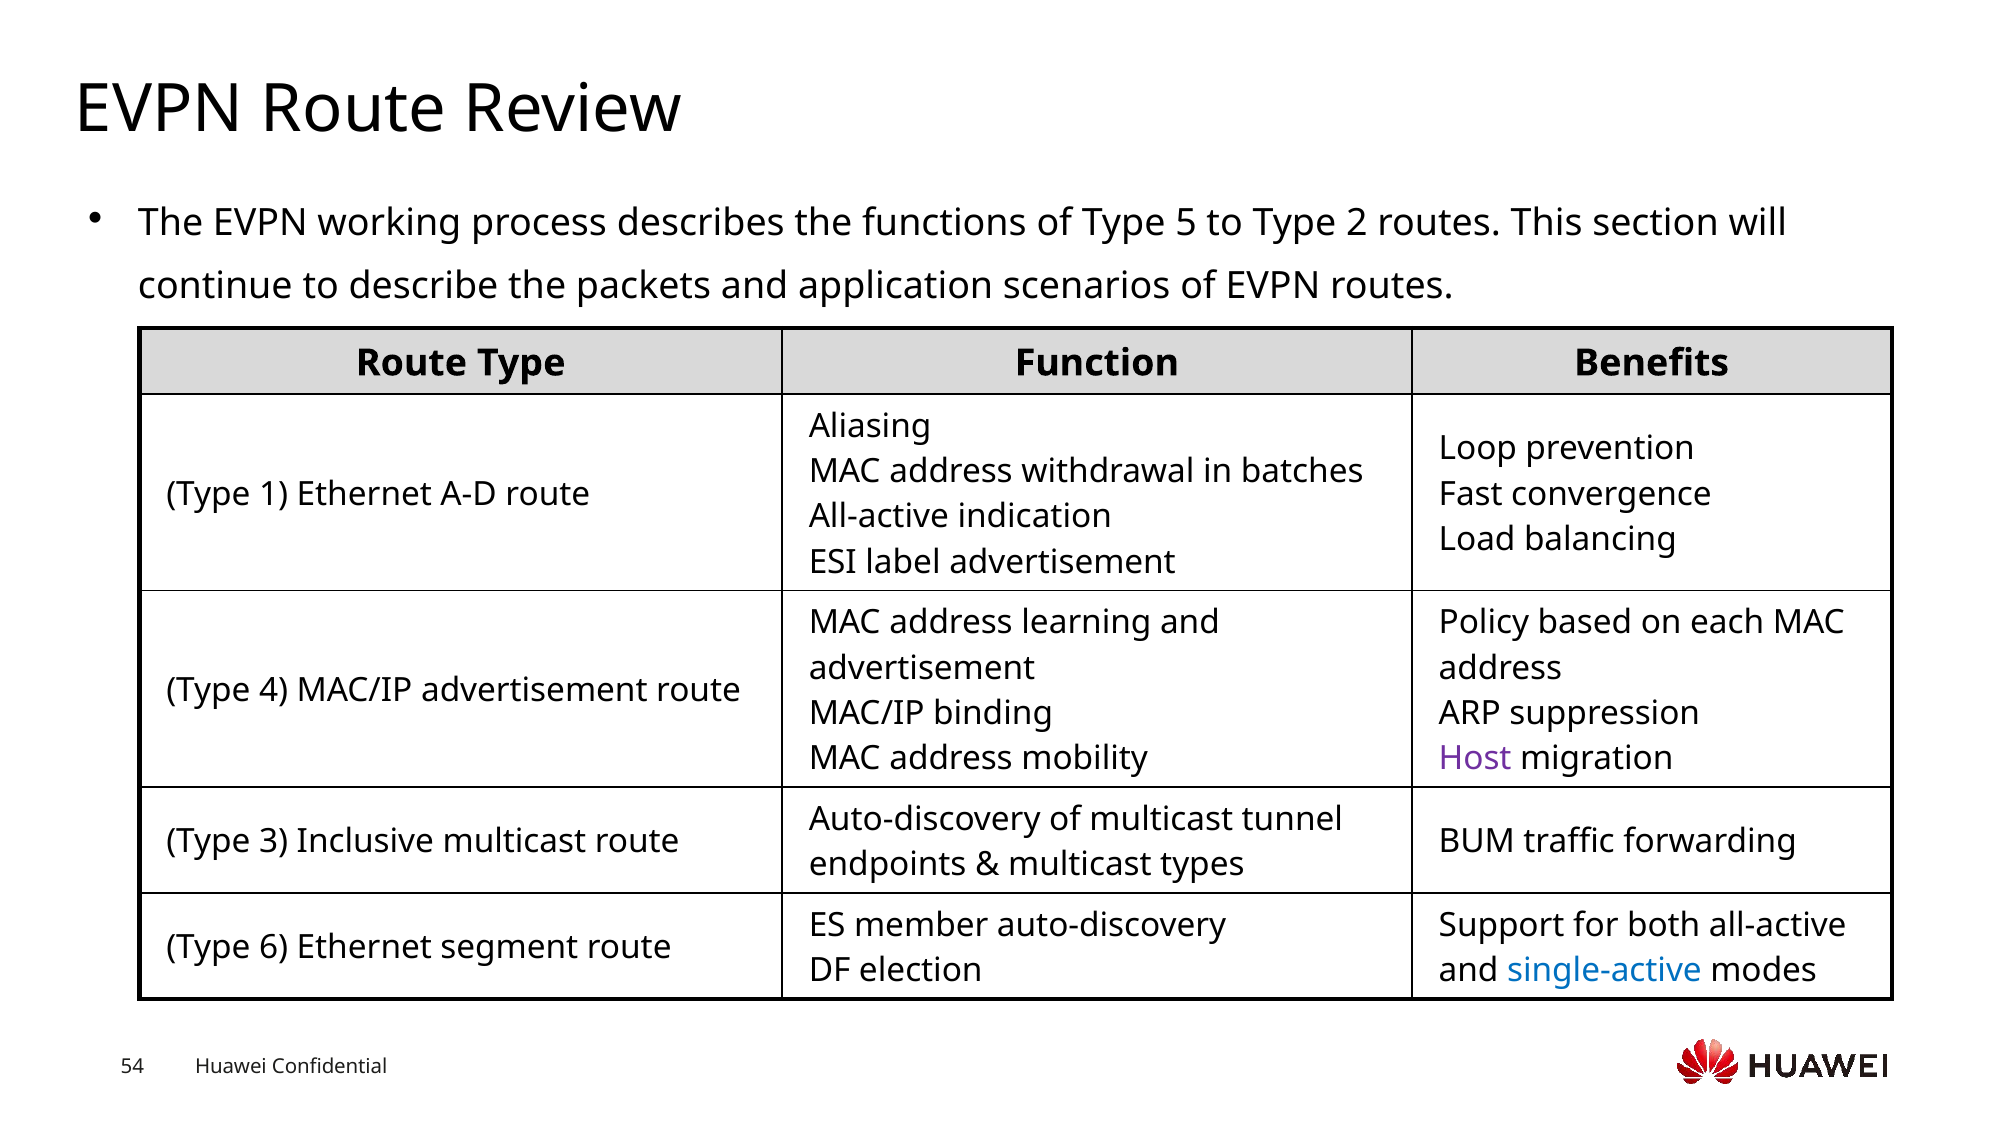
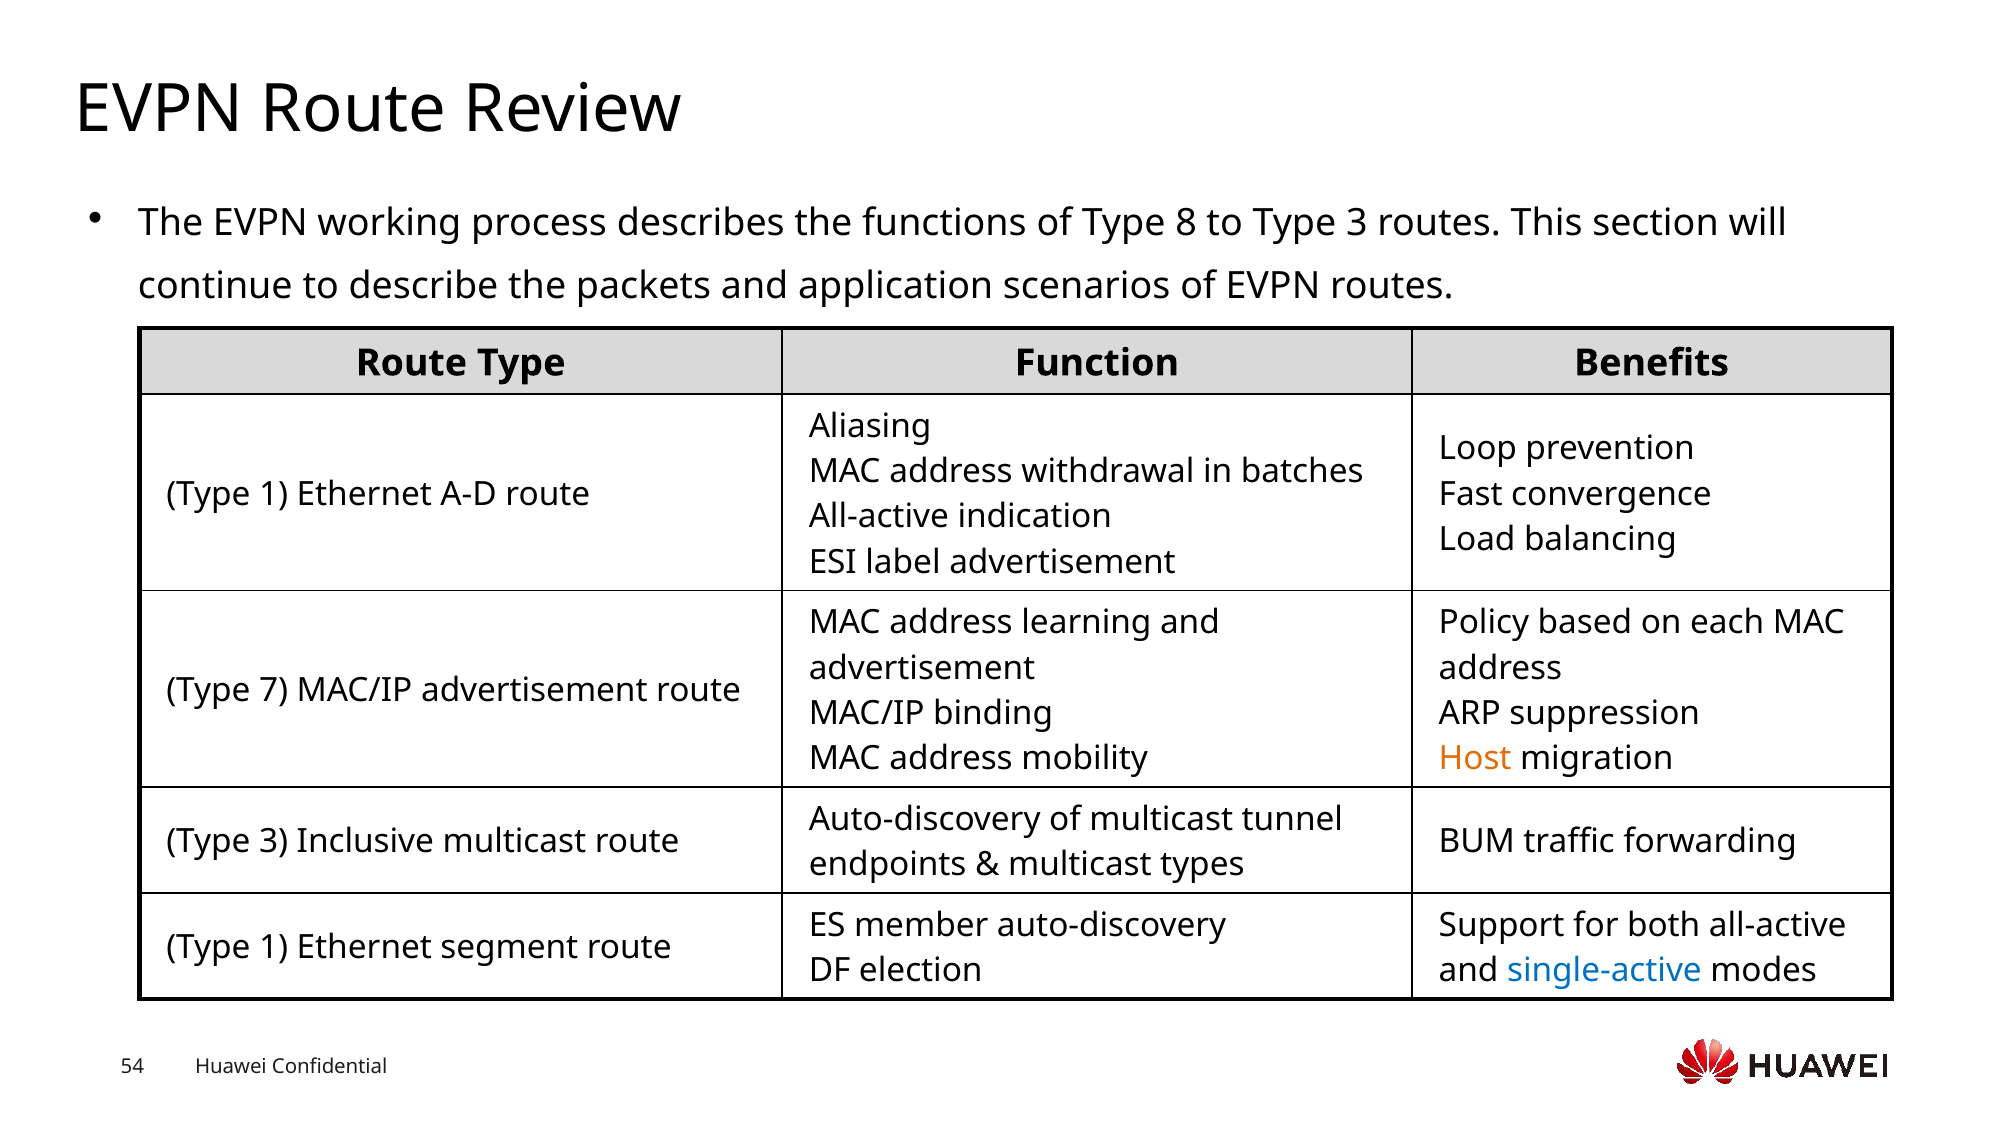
5: 5 -> 8
to Type 2: 2 -> 3
4: 4 -> 7
Host colour: purple -> orange
6 at (274, 948): 6 -> 1
